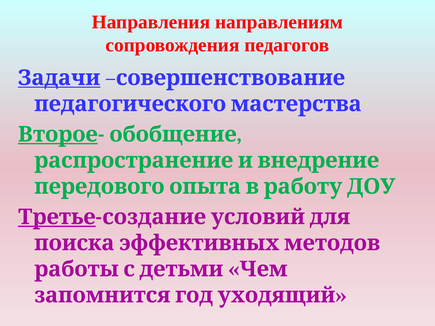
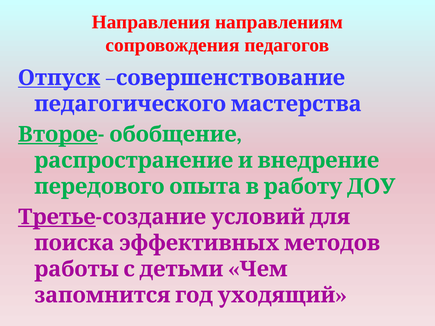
Задачи: Задачи -> Отпуск
